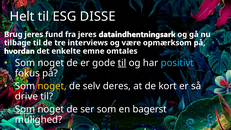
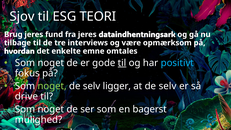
Helt: Helt -> Sjov
DISSE: DISSE -> TEORI
noget at (52, 86) colour: yellow -> light green
deres: deres -> ligger
at de kort: kort -> selv
Som at (25, 109) underline: present -> none
